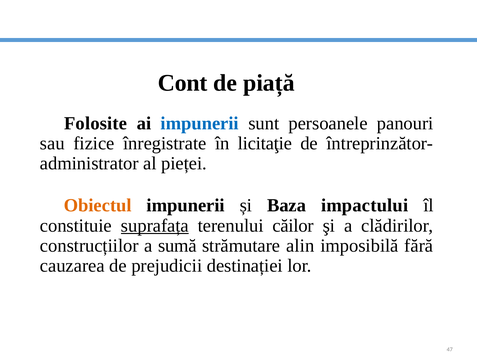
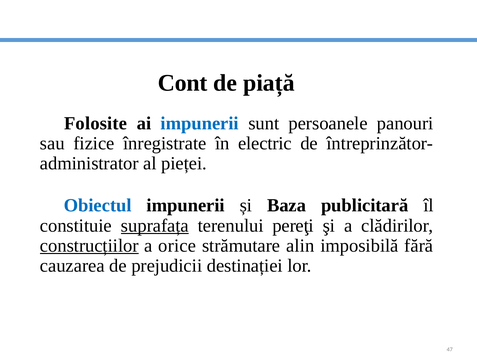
licitaţie: licitaţie -> electric
Obiectul colour: orange -> blue
impactului: impactului -> publicitară
căilor: căilor -> pereţi
construcțiilor underline: none -> present
sumă: sumă -> orice
